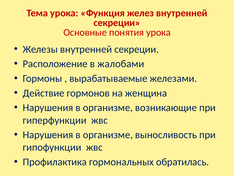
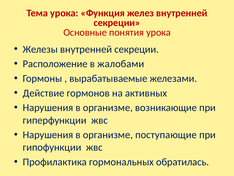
женщина: женщина -> активных
выносливость: выносливость -> поступающие
